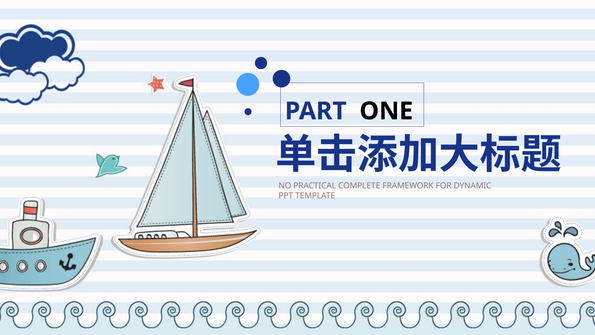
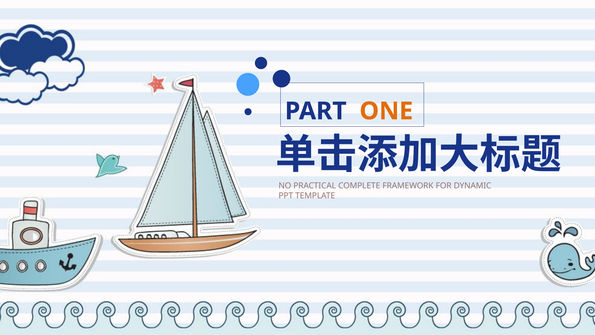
ONE colour: black -> orange
